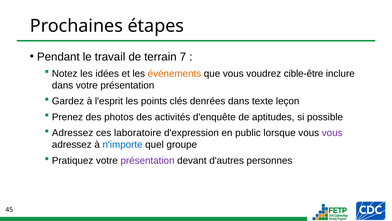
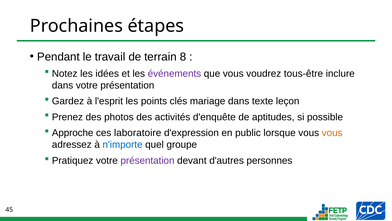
7: 7 -> 8
événements colour: orange -> purple
cible-être: cible-être -> tous-être
denrées: denrées -> mariage
Adressez at (73, 133): Adressez -> Approche
vous at (332, 133) colour: purple -> orange
